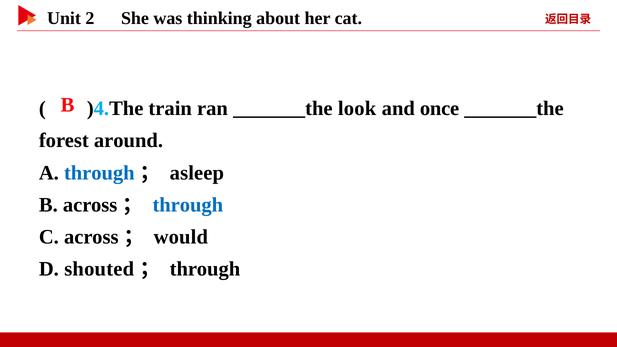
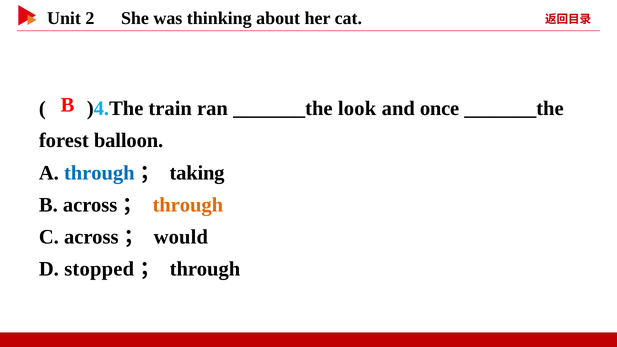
around: around -> balloon
asleep: asleep -> taking
through at (188, 205) colour: blue -> orange
shouted: shouted -> stopped
